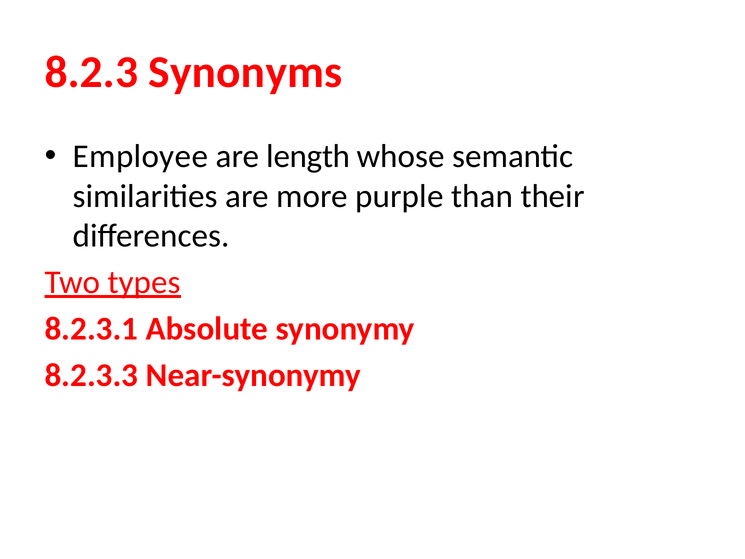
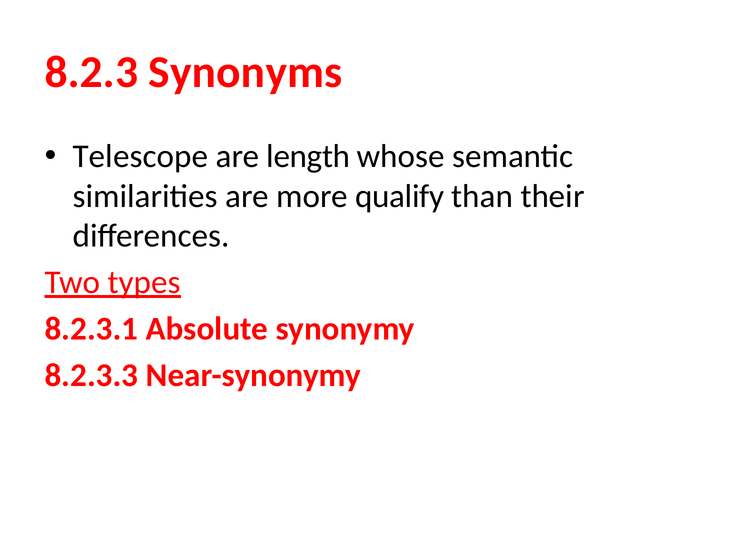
Employee: Employee -> Telescope
purple: purple -> qualify
